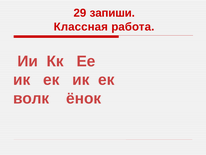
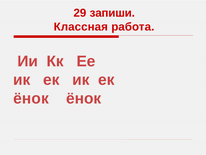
волк at (31, 98): волк -> ёнок
